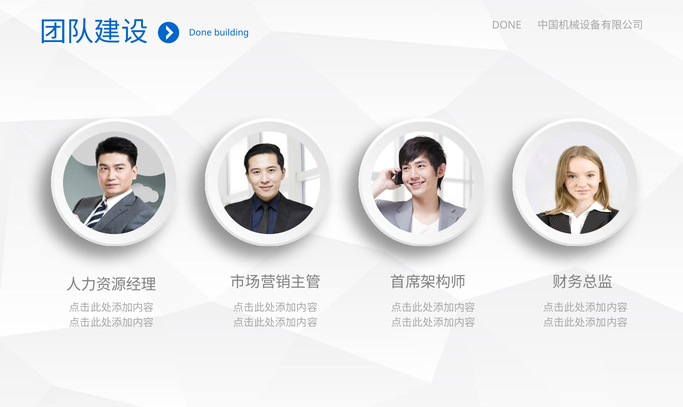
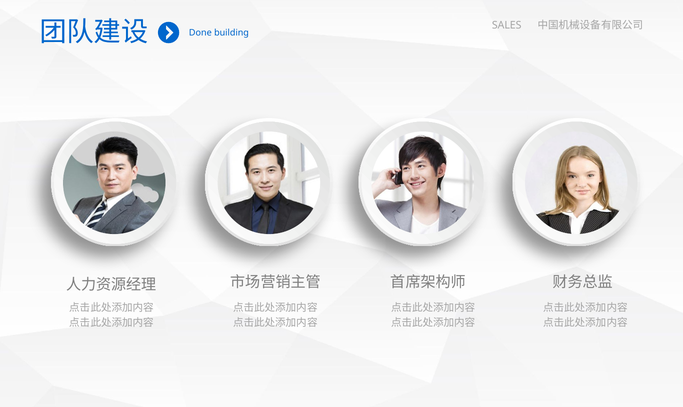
DONE at (507, 25): DONE -> SALES
